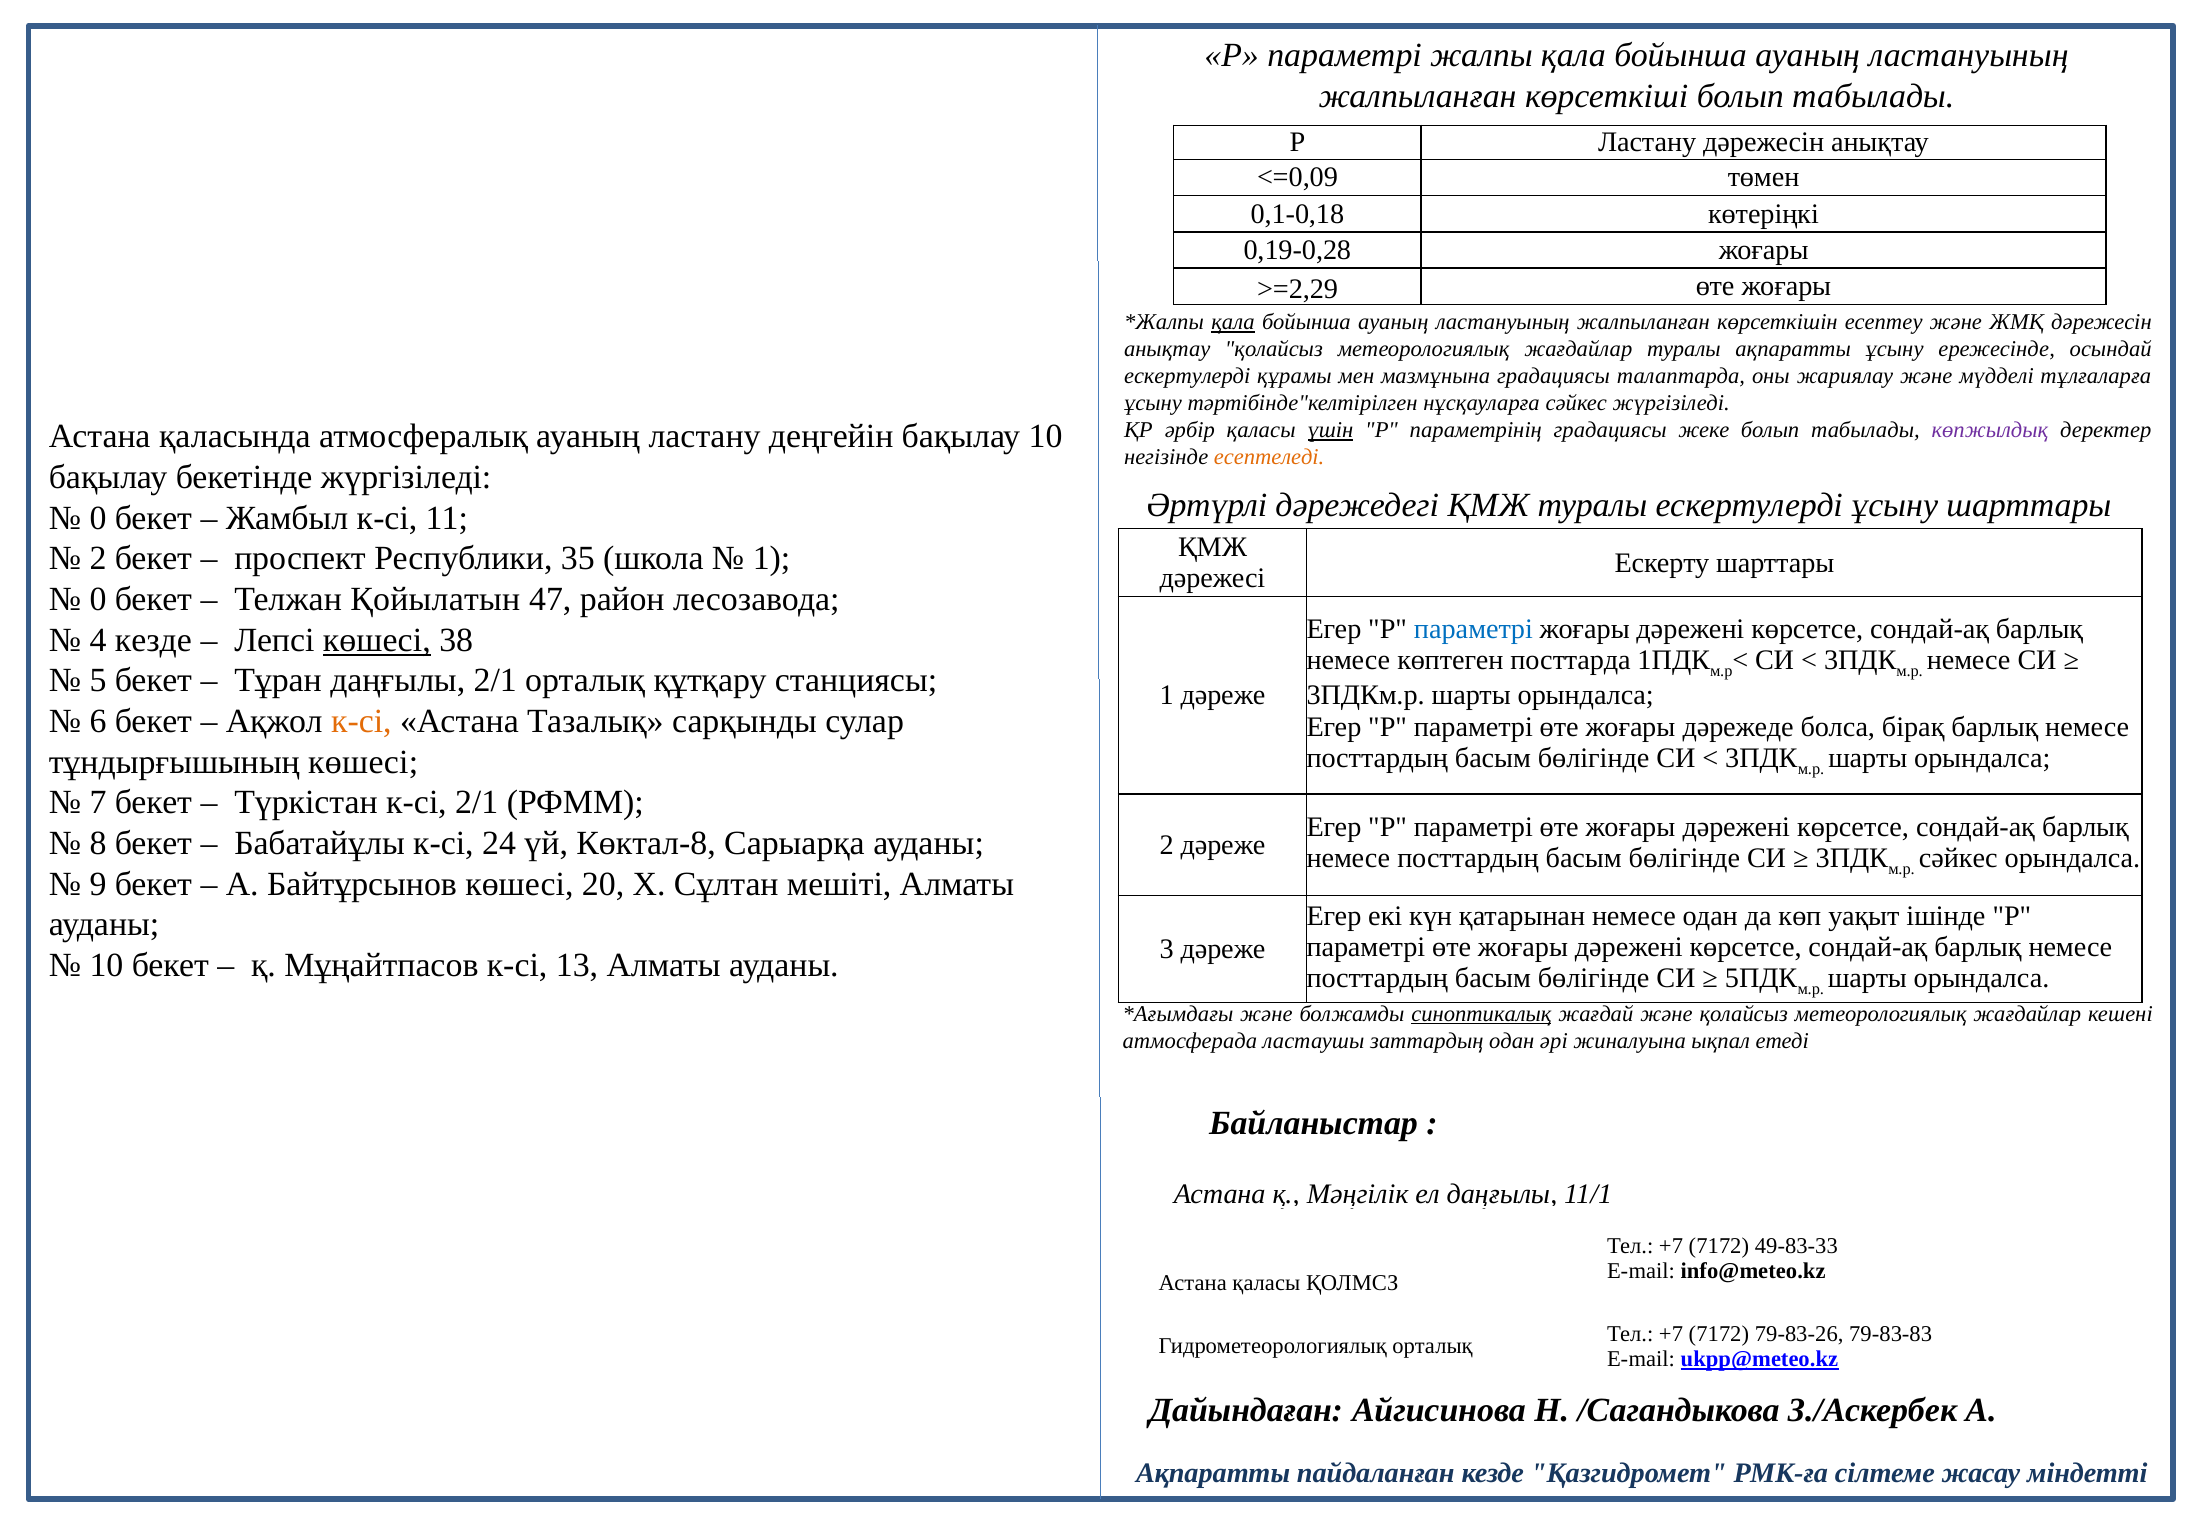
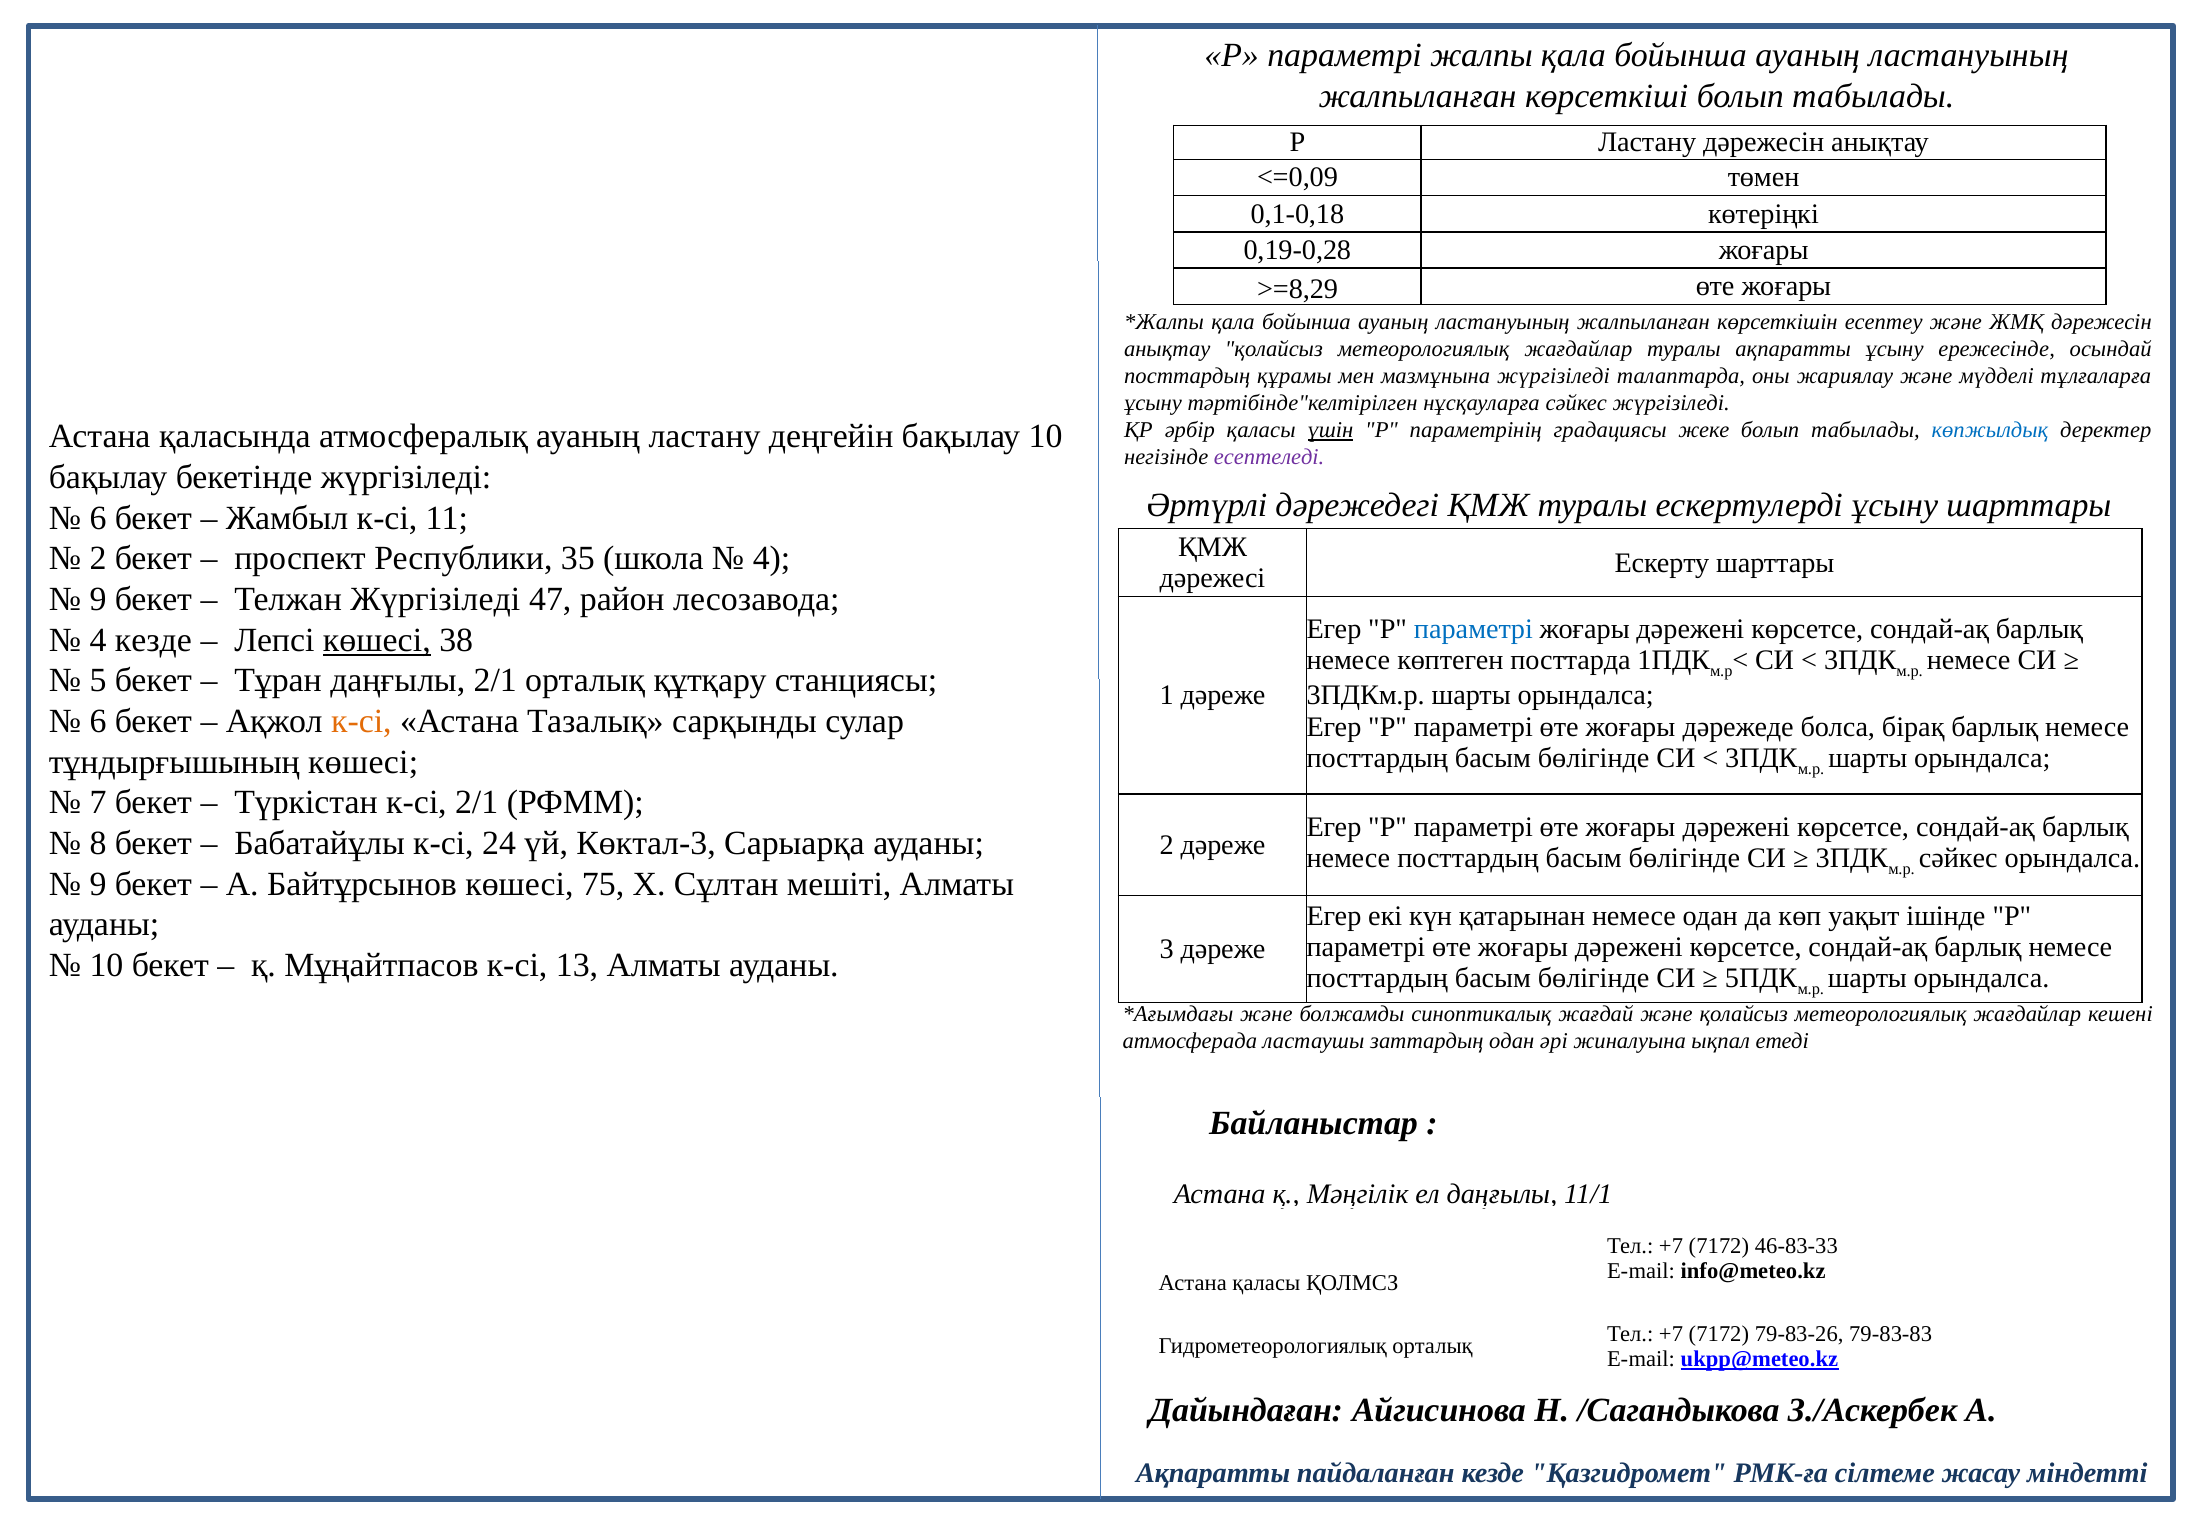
>=2,29: >=2,29 -> >=8,29
қала at (1233, 322) underline: present -> none
ескертулерді at (1187, 376): ескертулерді -> посттардың
мазмұнына градациясы: градациясы -> жүргізіледі
көпжылдық colour: purple -> blue
есептеледі colour: orange -> purple
0 at (98, 518): 0 -> 6
1 at (772, 558): 1 -> 4
0 at (98, 599): 0 -> 9
Телжан Қойылатын: Қойылатын -> Жүргізіледі
Көктал-8: Көктал-8 -> Көктал-3
20: 20 -> 75
синоптикалық underline: present -> none
49-83-33: 49-83-33 -> 46-83-33
